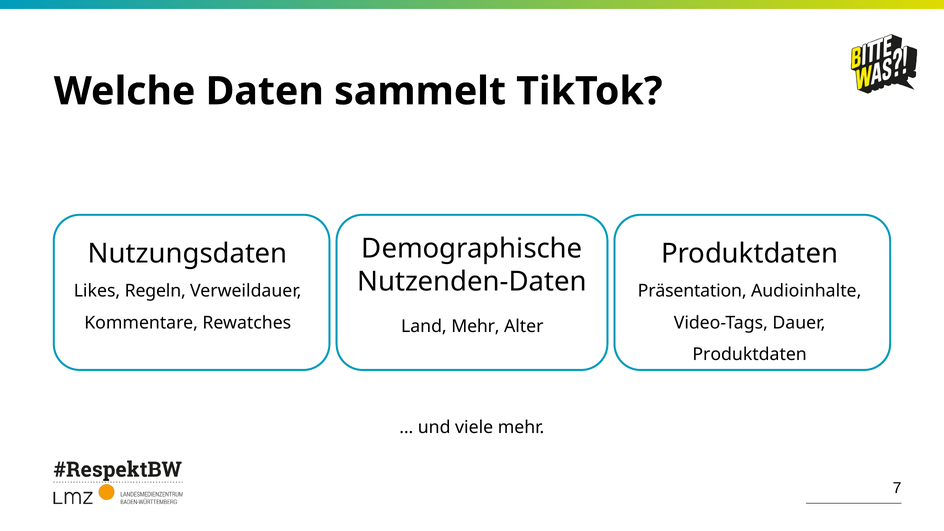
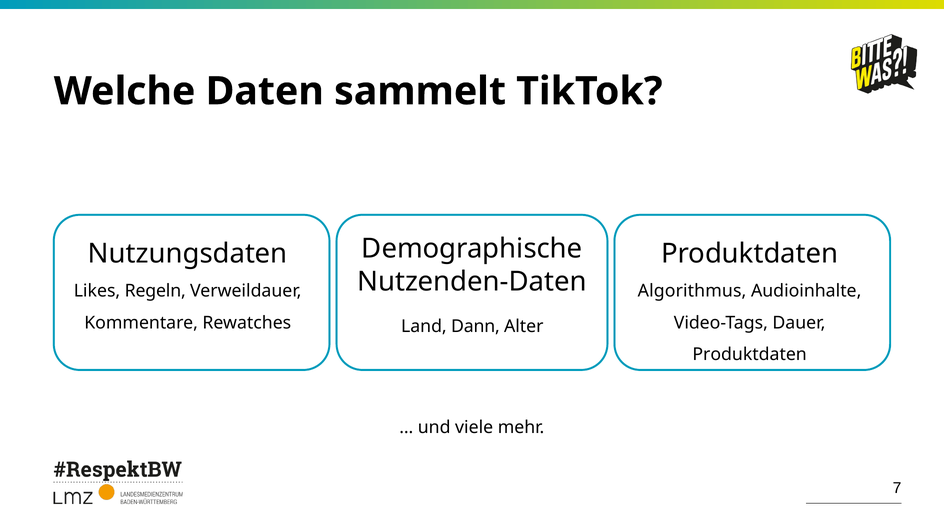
Präsentation: Präsentation -> Algorithmus
Land Mehr: Mehr -> Dann
